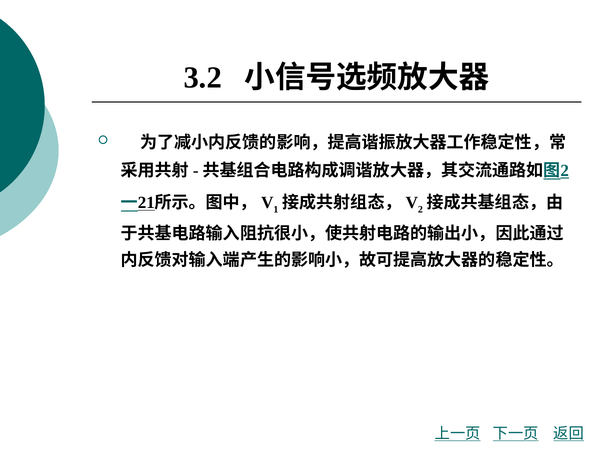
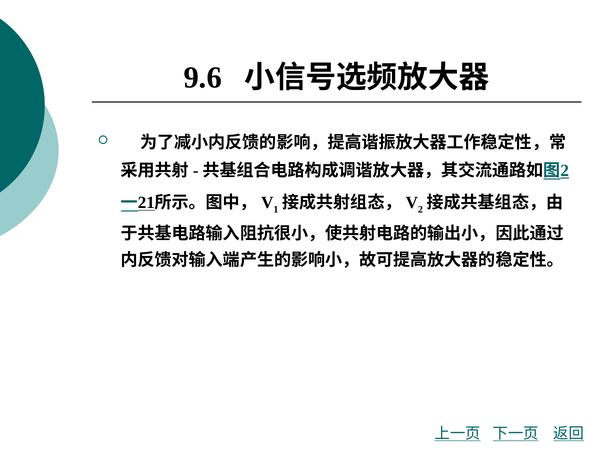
3.2: 3.2 -> 9.6
